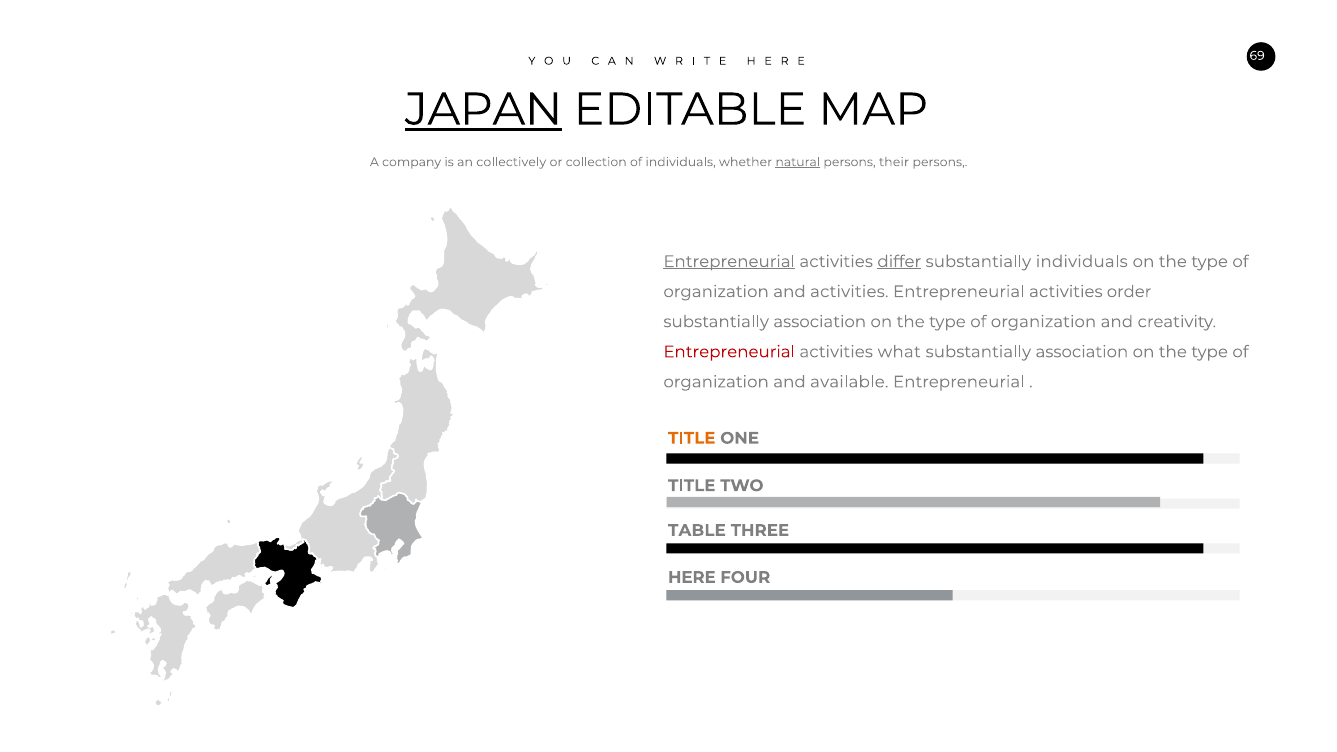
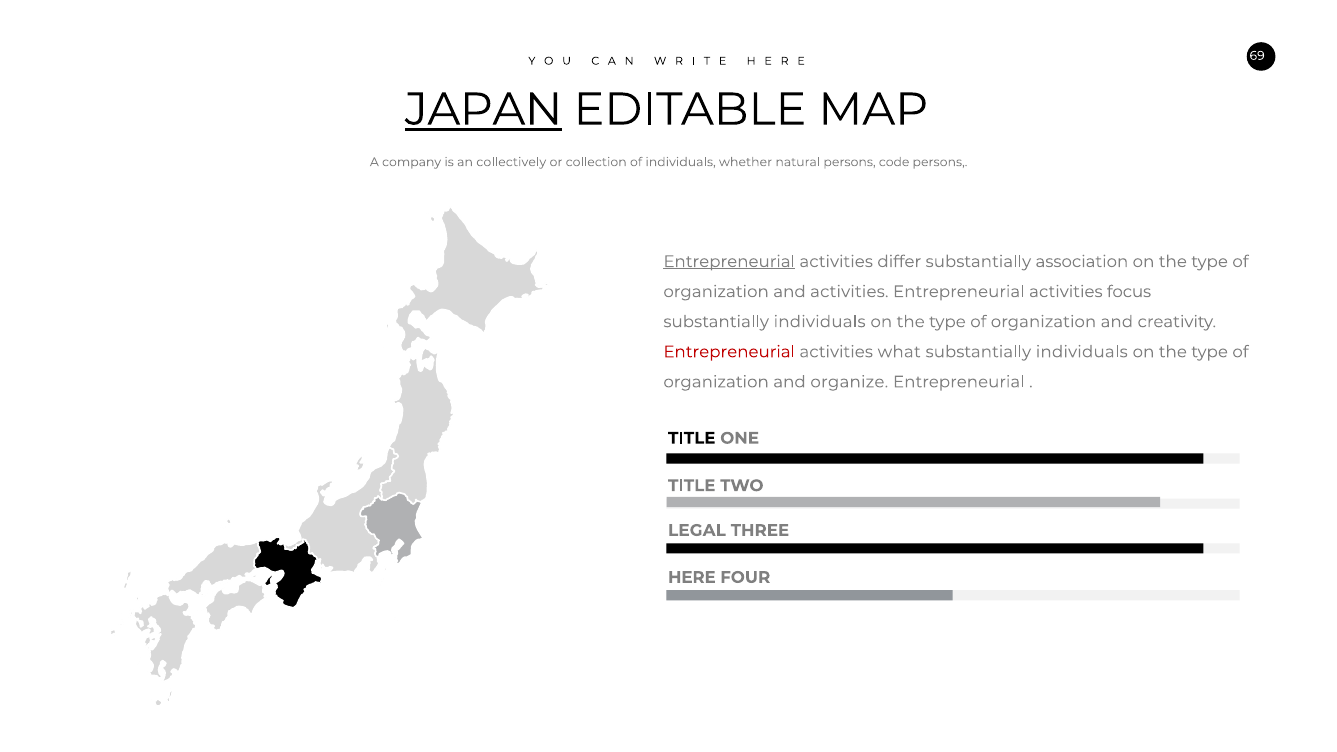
natural underline: present -> none
their: their -> code
differ underline: present -> none
substantially individuals: individuals -> association
order: order -> focus
association at (820, 322): association -> individuals
association at (1082, 352): association -> individuals
available: available -> organize
TITLE at (692, 438) colour: orange -> black
TABLE: TABLE -> LEGAL
